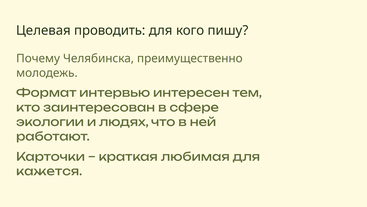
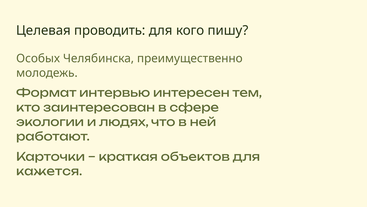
Почему: Почему -> Особых
любимая: любимая -> объектов
